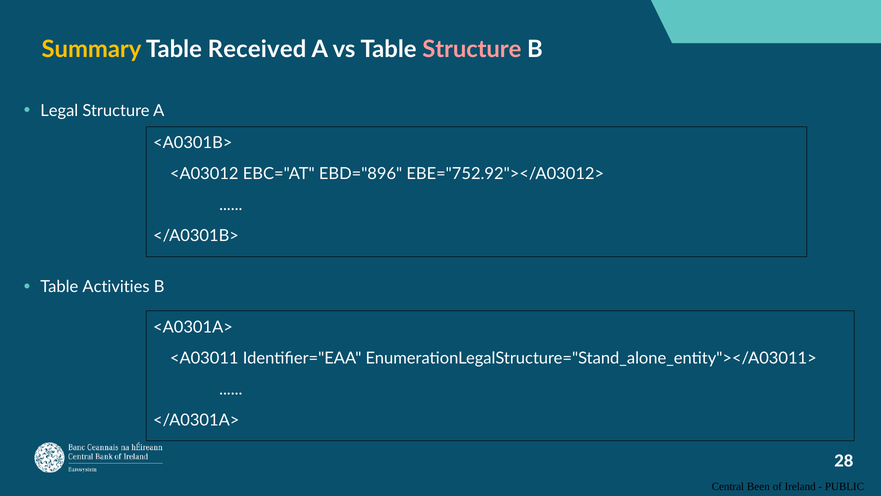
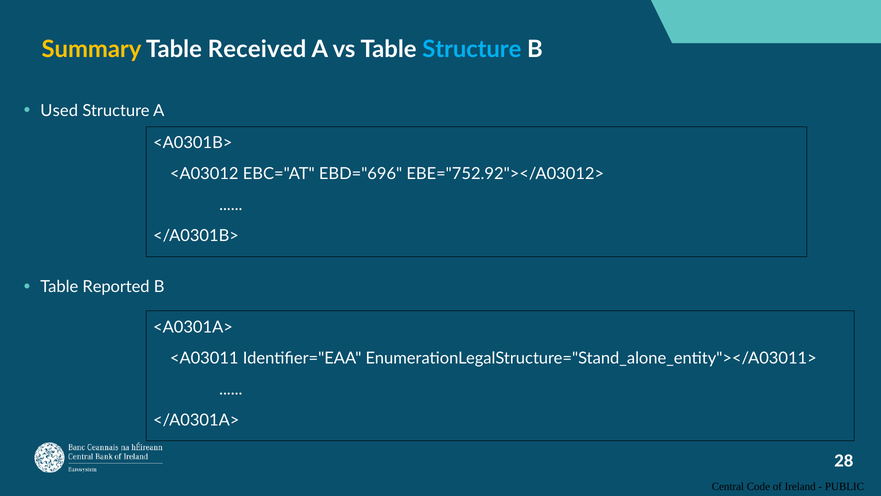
Structure at (472, 50) colour: pink -> light blue
Legal: Legal -> Used
EBD="896: EBD="896 -> EBD="696
Activities: Activities -> Reported
Been: Been -> Code
